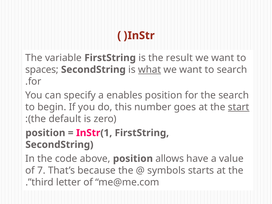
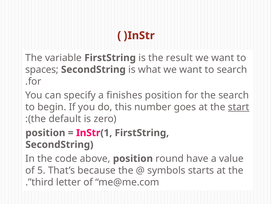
what underline: present -> none
enables: enables -> finishes
allows: allows -> round
7: 7 -> 5
